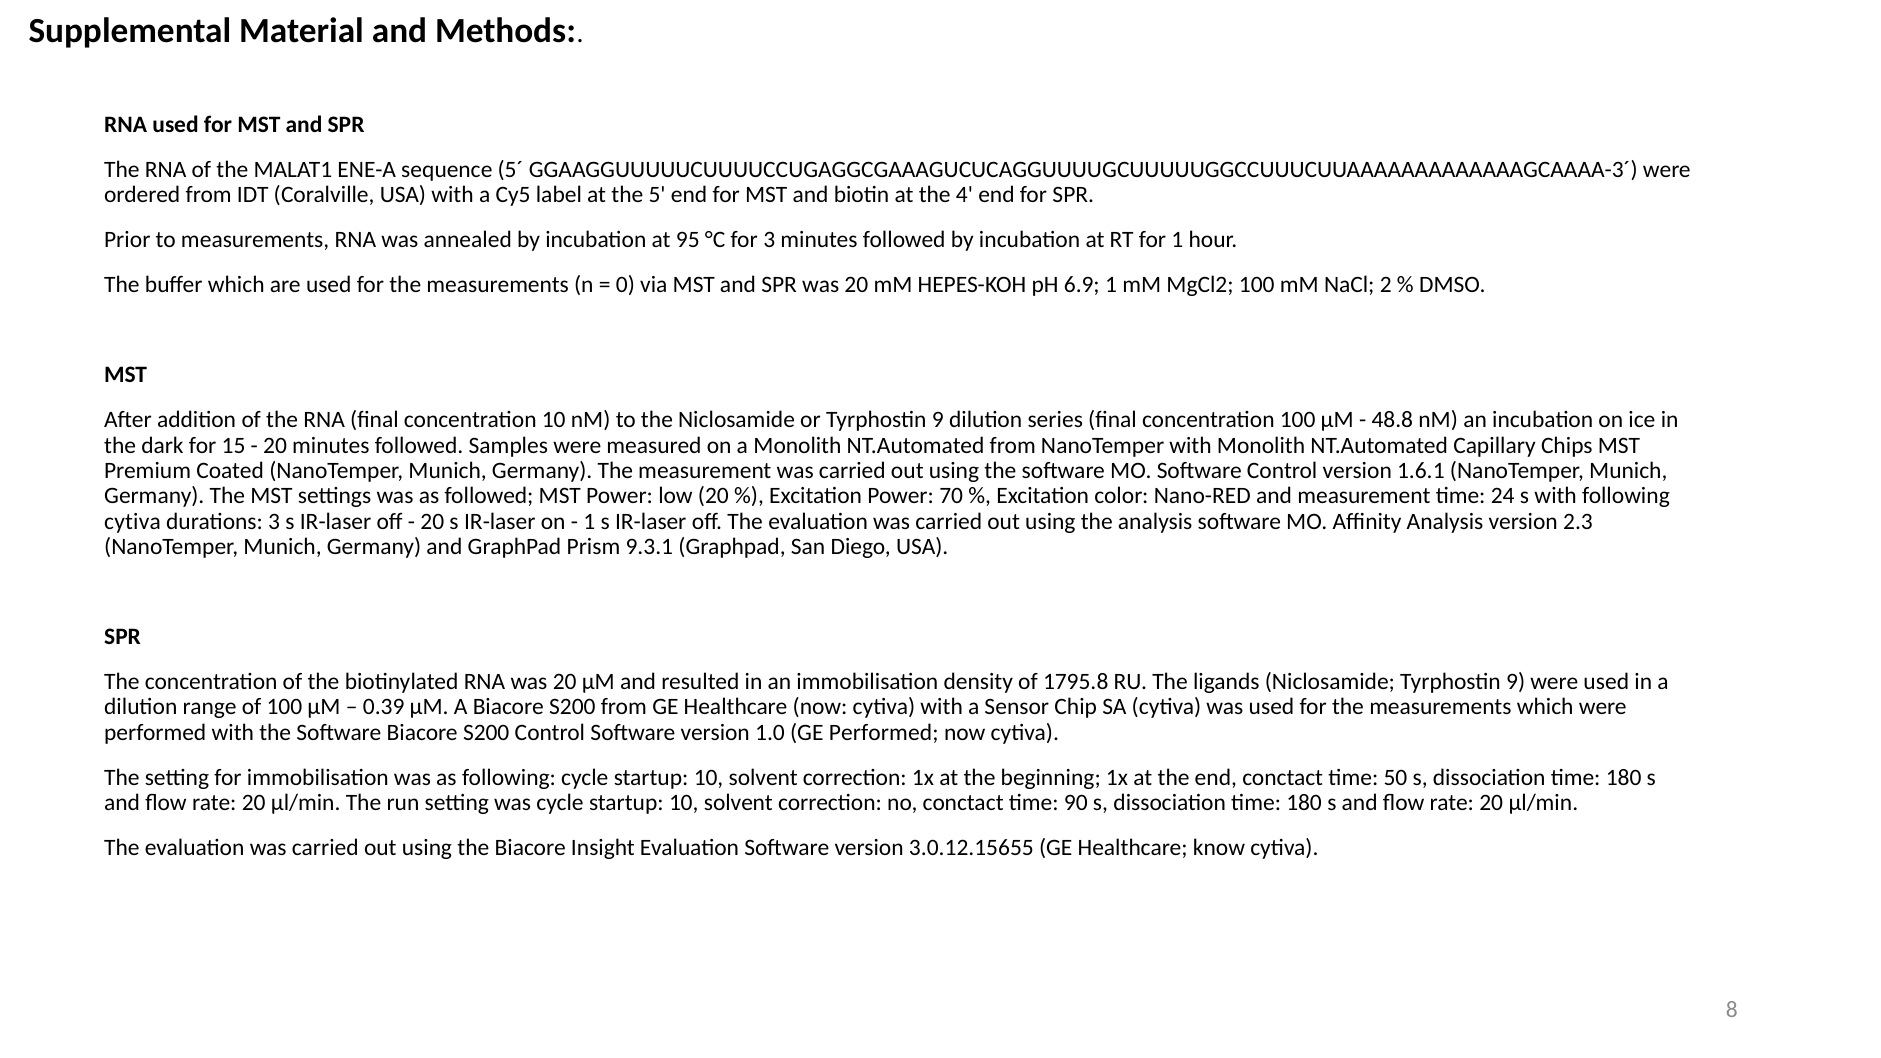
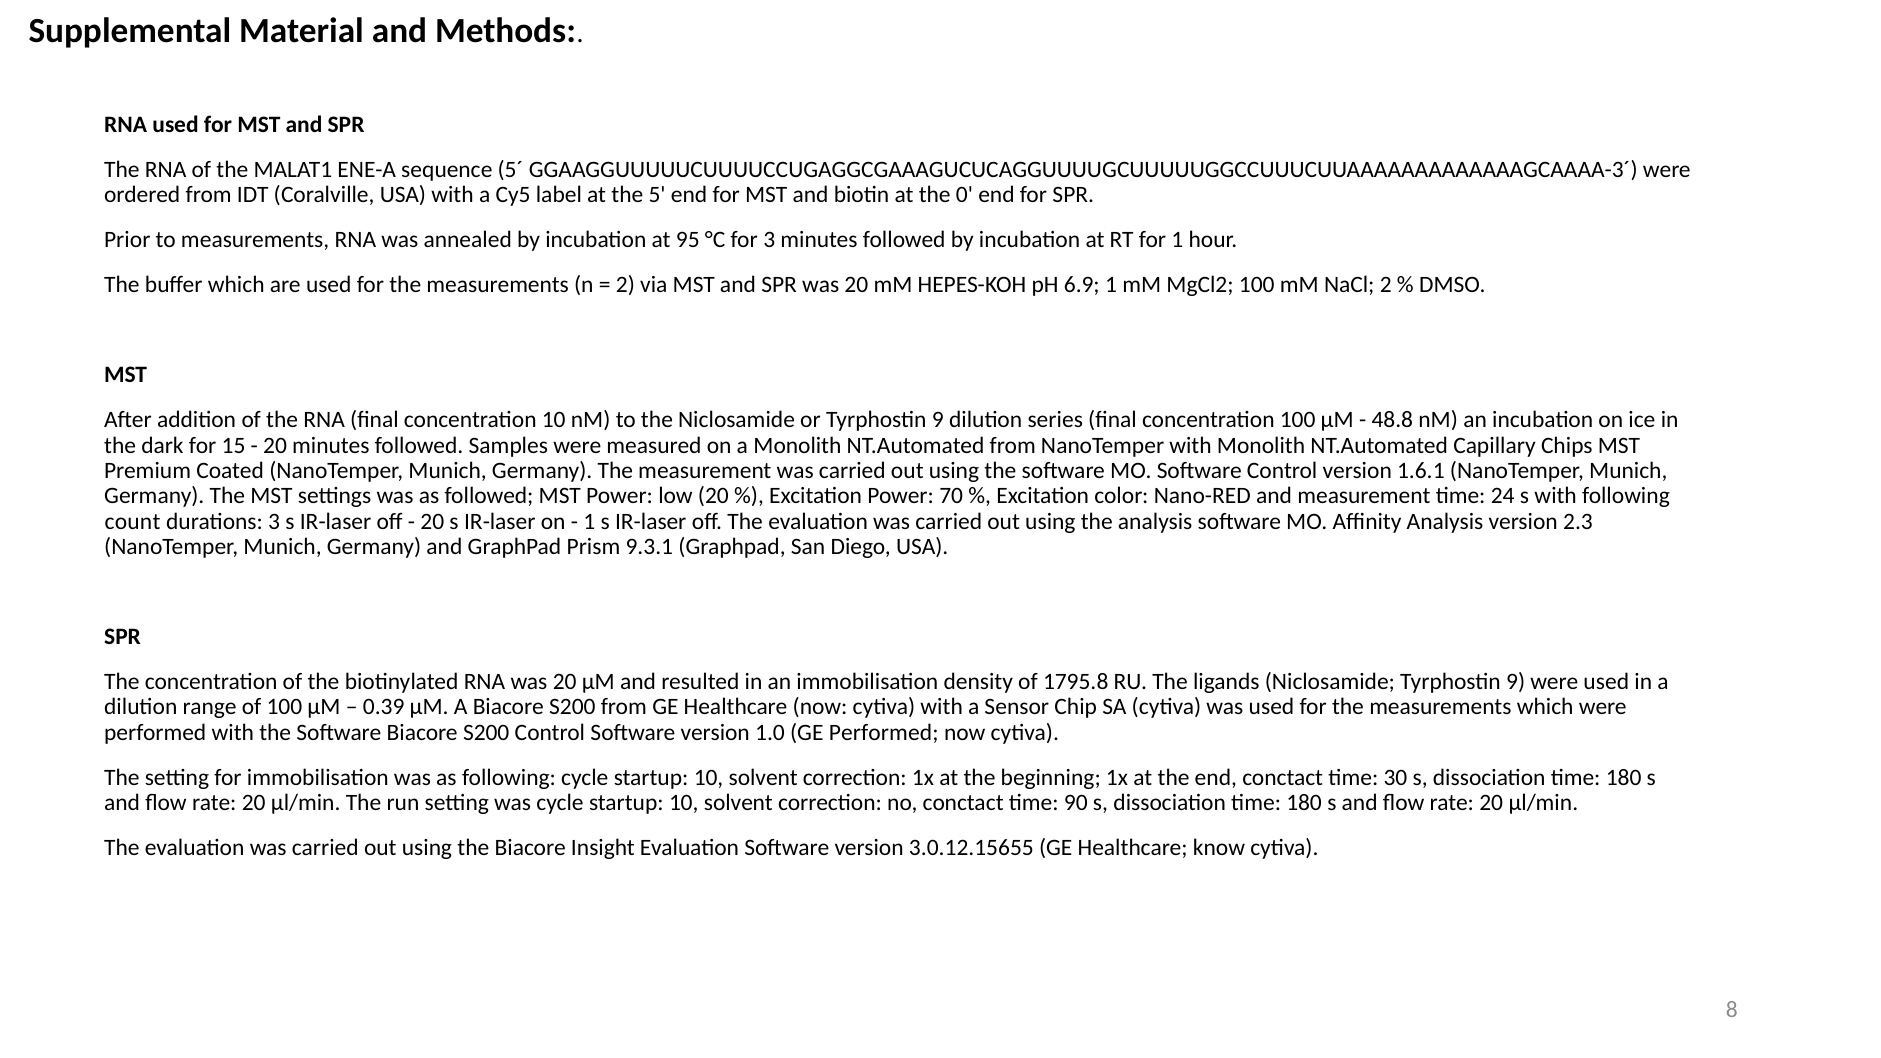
4: 4 -> 0
0 at (625, 285): 0 -> 2
cytiva at (133, 521): cytiva -> count
50: 50 -> 30
